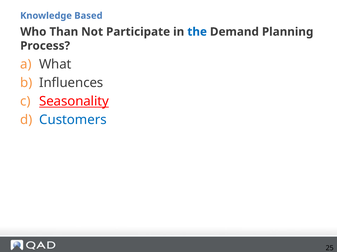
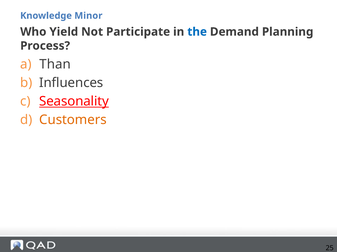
Based: Based -> Minor
Than: Than -> Yield
What: What -> Than
Customers colour: blue -> orange
